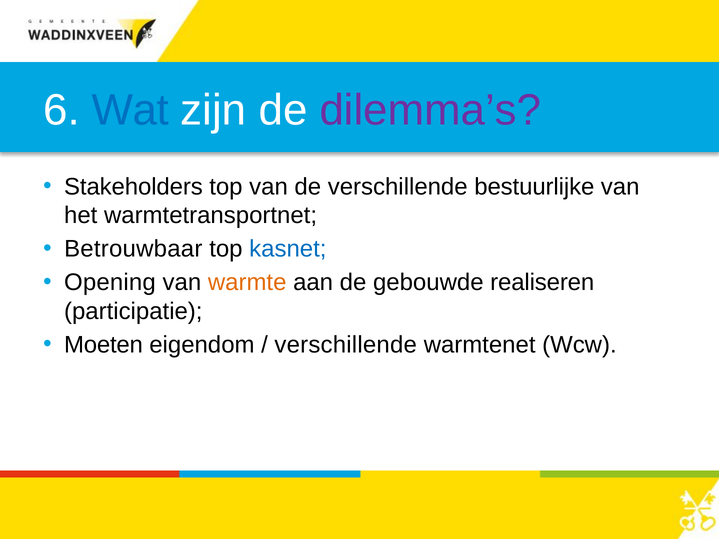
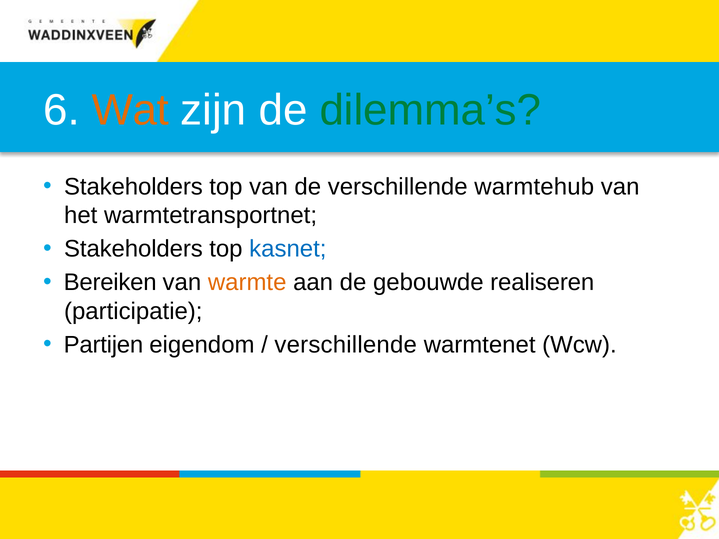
Wat colour: blue -> orange
dilemma’s colour: purple -> green
bestuurlijke: bestuurlijke -> warmtehub
Betrouwbaar at (133, 249): Betrouwbaar -> Stakeholders
Opening: Opening -> Bereiken
Moeten: Moeten -> Partijen
